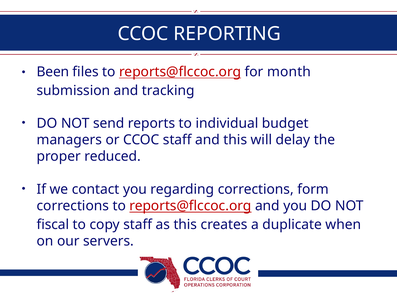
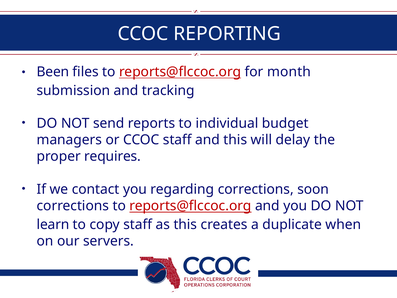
reduced: reduced -> requires
form: form -> soon
fiscal: fiscal -> learn
